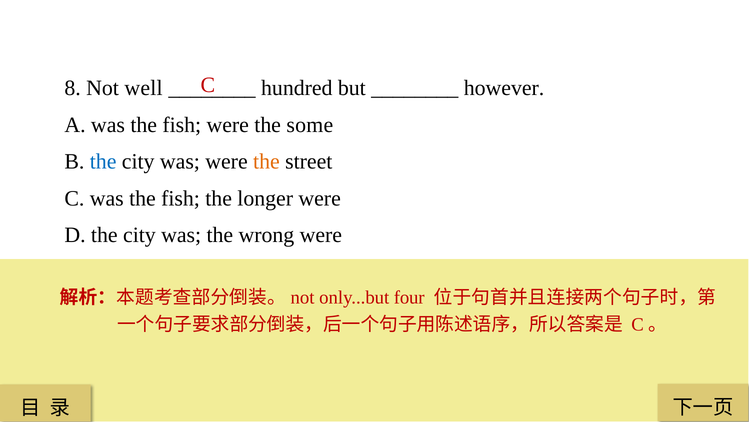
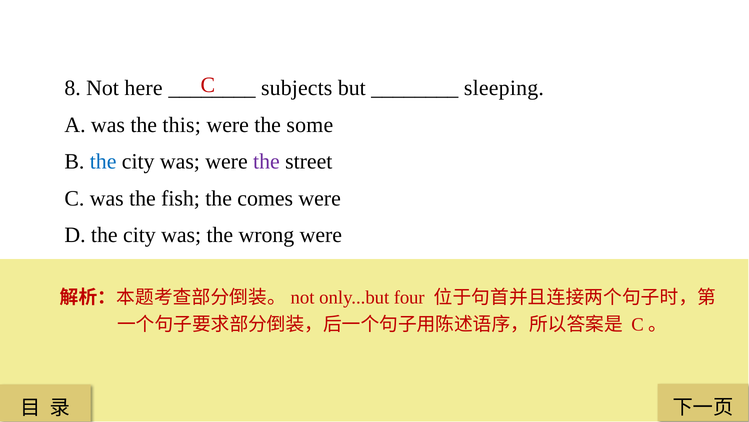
well: well -> here
hundred: hundred -> subjects
however: however -> sleeping
A was the fish: fish -> this
the at (266, 161) colour: orange -> purple
longer: longer -> comes
